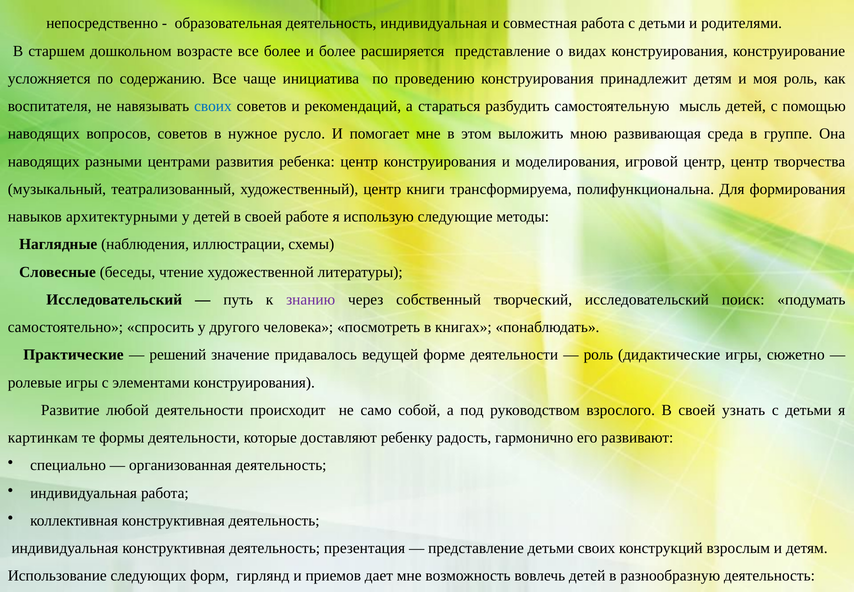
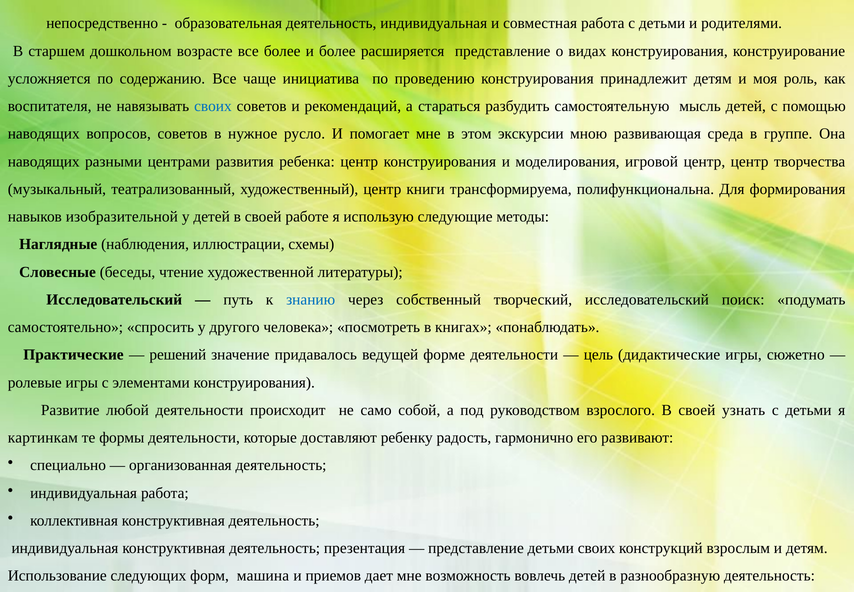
выложить: выложить -> экскурсии
архитектурными: архитектурными -> изобразительной
знанию colour: purple -> blue
роль at (598, 354): роль -> цель
гирлянд: гирлянд -> машина
